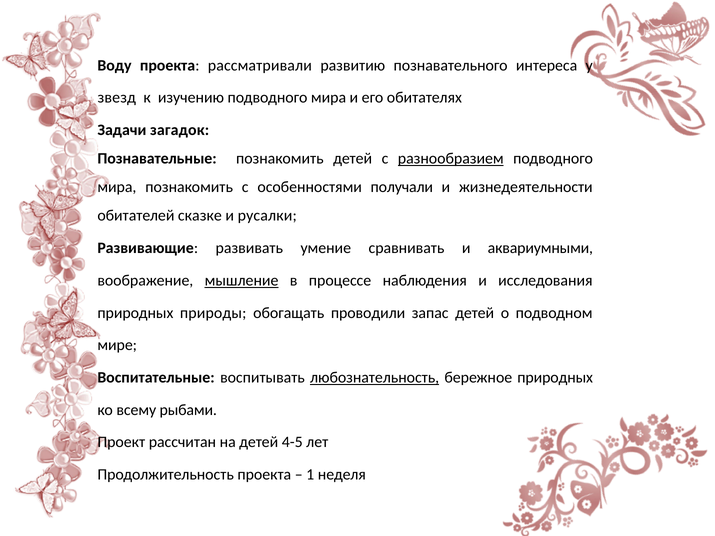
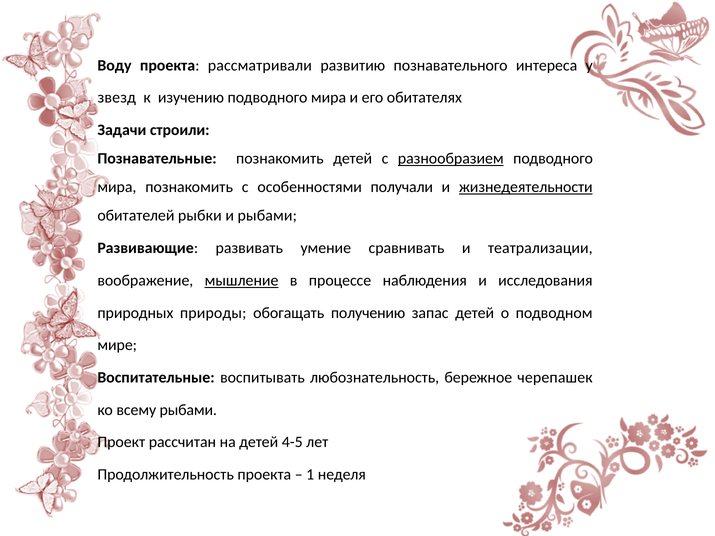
загадок: загадок -> строили
жизнедеятельности underline: none -> present
сказке: сказке -> рыбки
и русалки: русалки -> рыбами
аквариумными: аквариумными -> театрализации
проводили: проводили -> получению
любознательность underline: present -> none
бережное природных: природных -> черепашек
